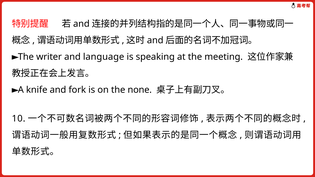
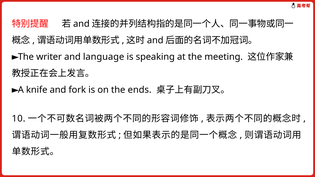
none: none -> ends
